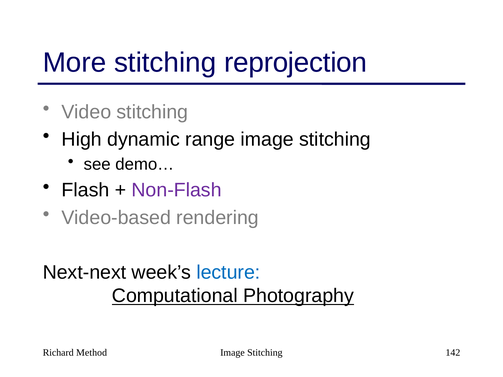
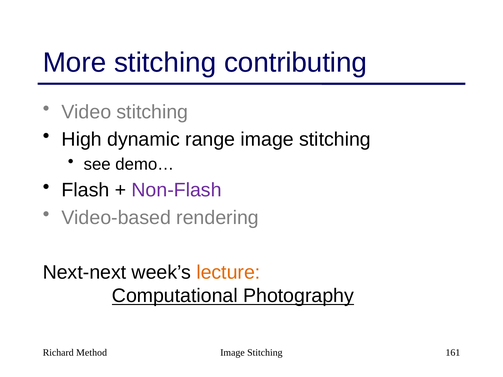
reprojection: reprojection -> contributing
lecture colour: blue -> orange
142: 142 -> 161
